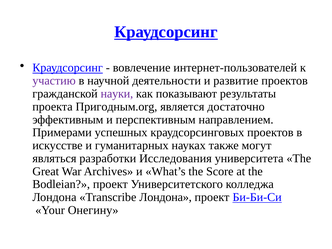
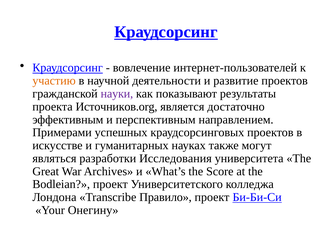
участию colour: purple -> orange
Пригодным.org: Пригодным.org -> Источников.org
Transcribe Лондона: Лондона -> Правило
